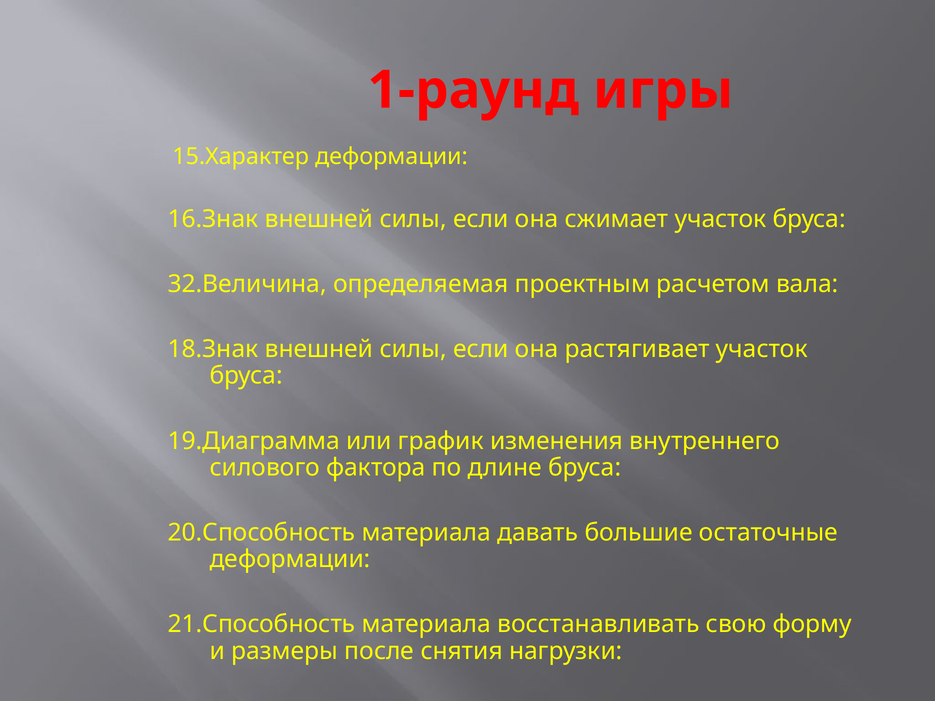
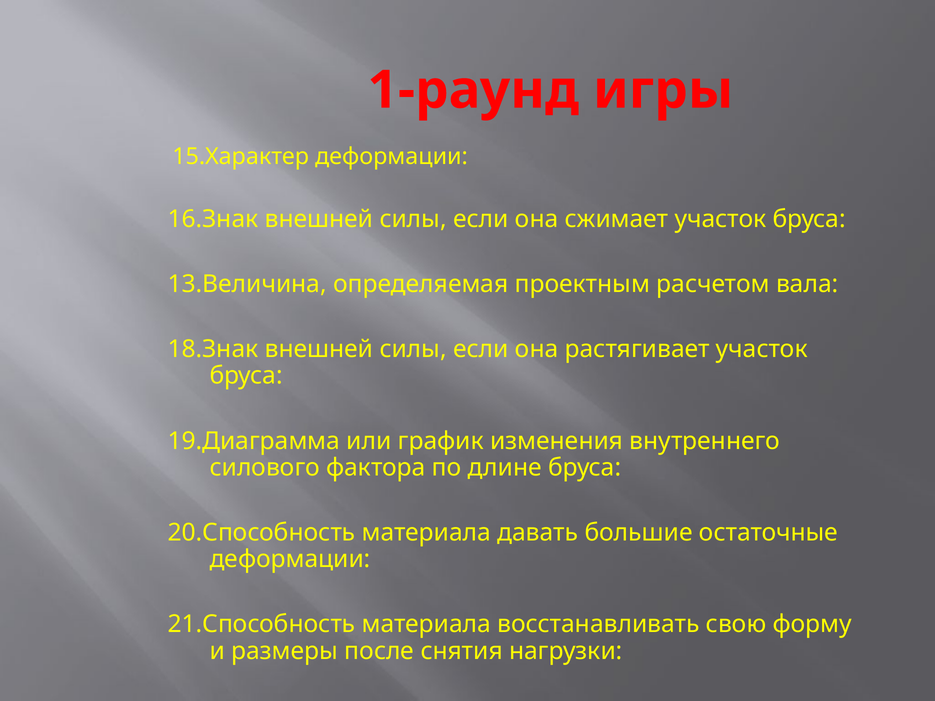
32.Величина: 32.Величина -> 13.Величина
